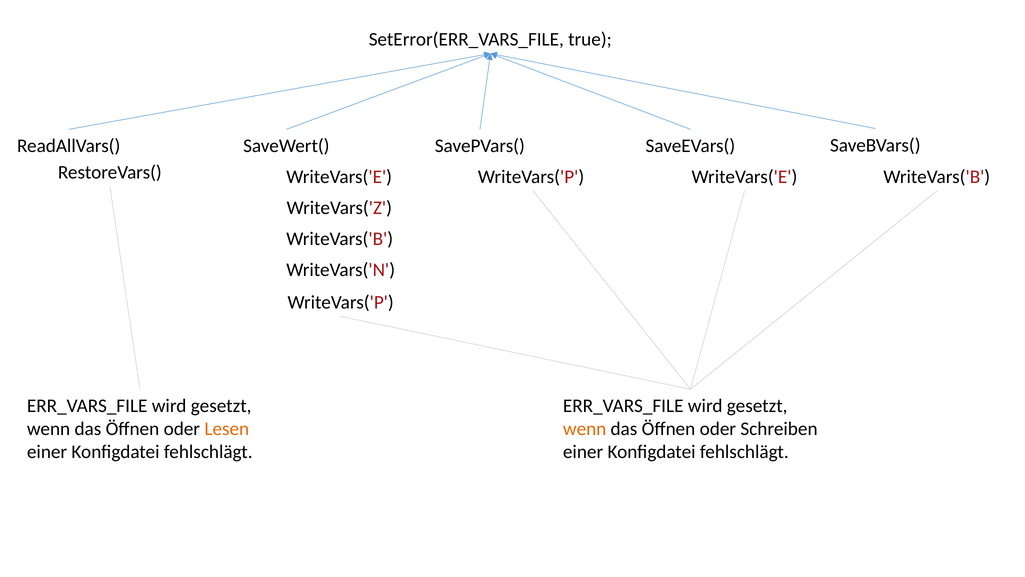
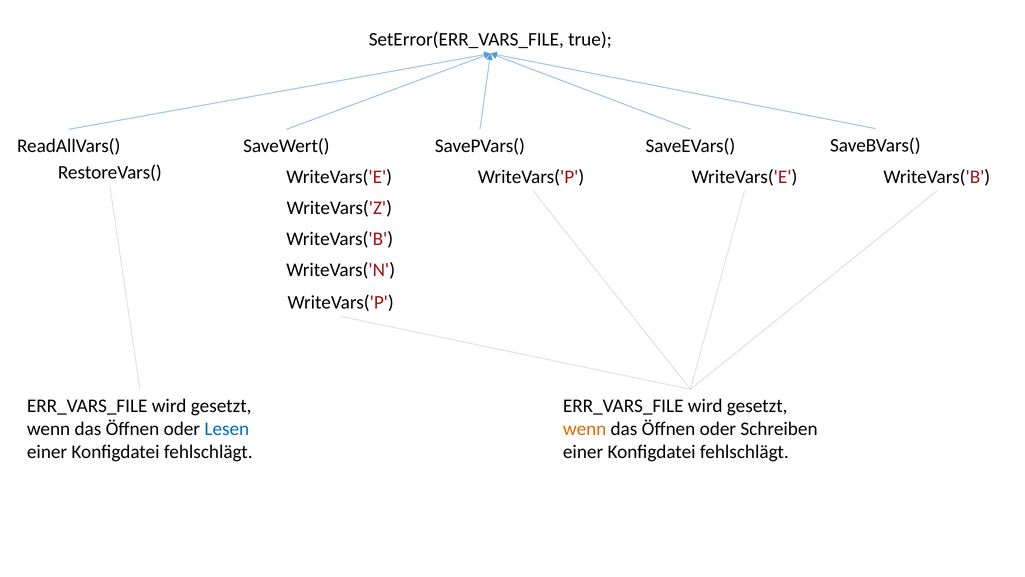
Lesen colour: orange -> blue
